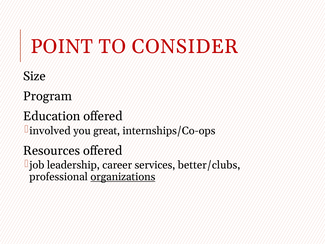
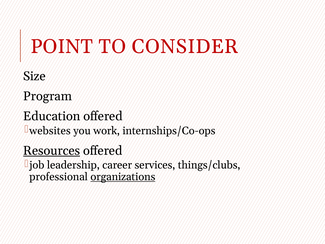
involved: involved -> websites
great: great -> work
Resources underline: none -> present
better/clubs: better/clubs -> things/clubs
